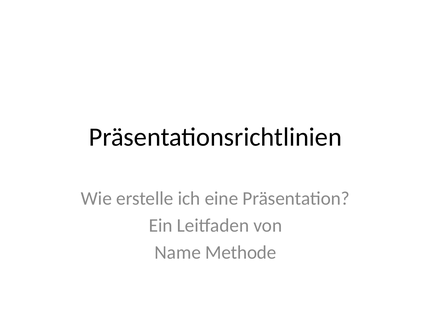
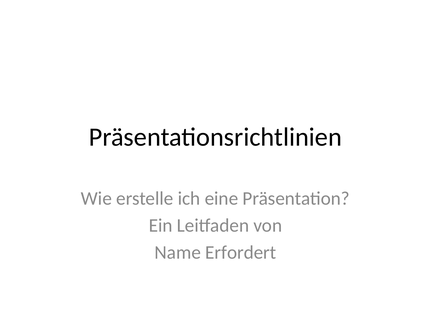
Methode: Methode -> Erfordert
